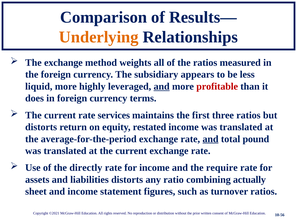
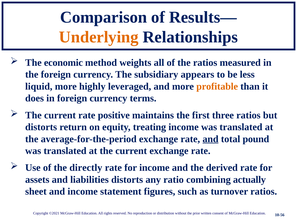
The exchange: exchange -> economic
and at (162, 86) underline: present -> none
profitable colour: red -> orange
services: services -> positive
restated: restated -> treating
require: require -> derived
